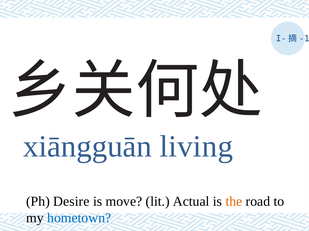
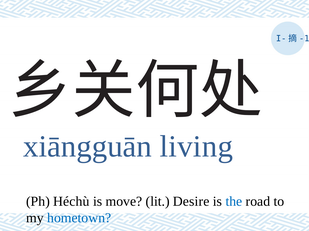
Desire: Desire -> Héchù
Actual: Actual -> Desire
the colour: orange -> blue
